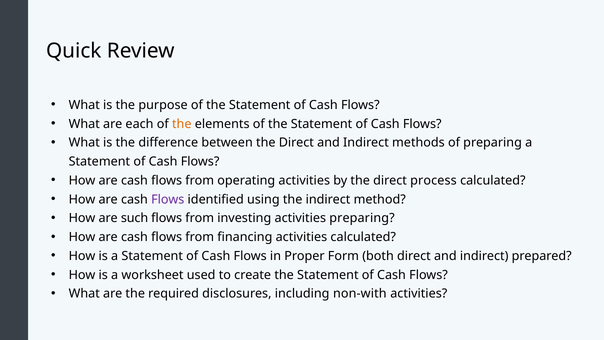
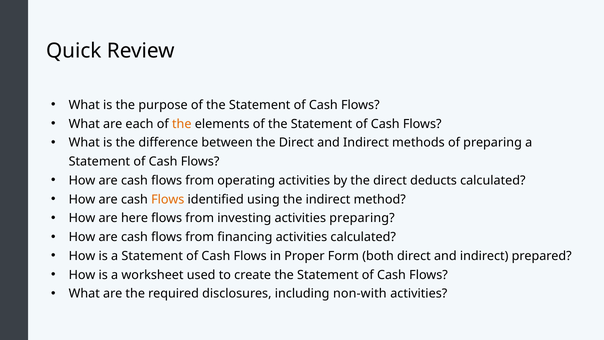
process: process -> deducts
Flows at (168, 199) colour: purple -> orange
such: such -> here
